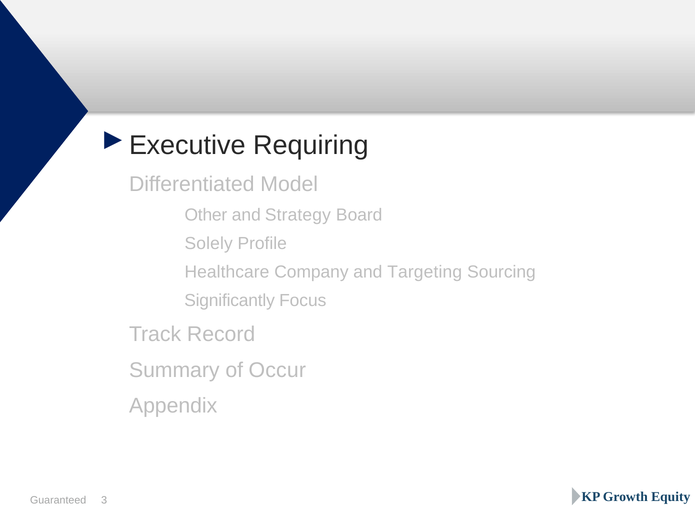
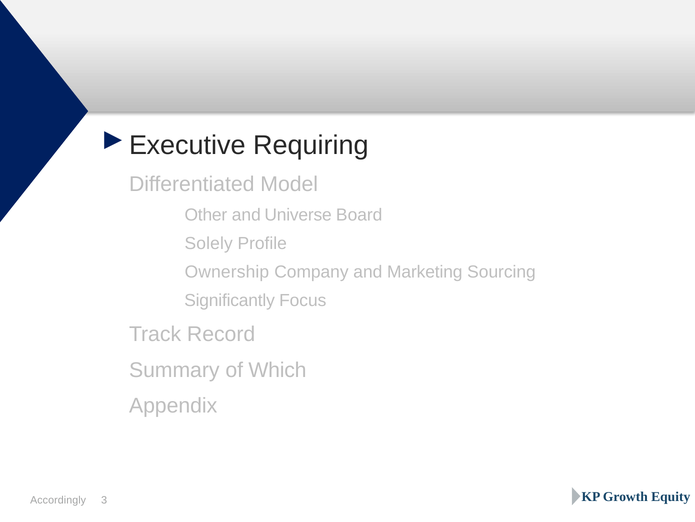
Strategy: Strategy -> Universe
Healthcare: Healthcare -> Ownership
Targeting: Targeting -> Marketing
Occur: Occur -> Which
Guaranteed: Guaranteed -> Accordingly
